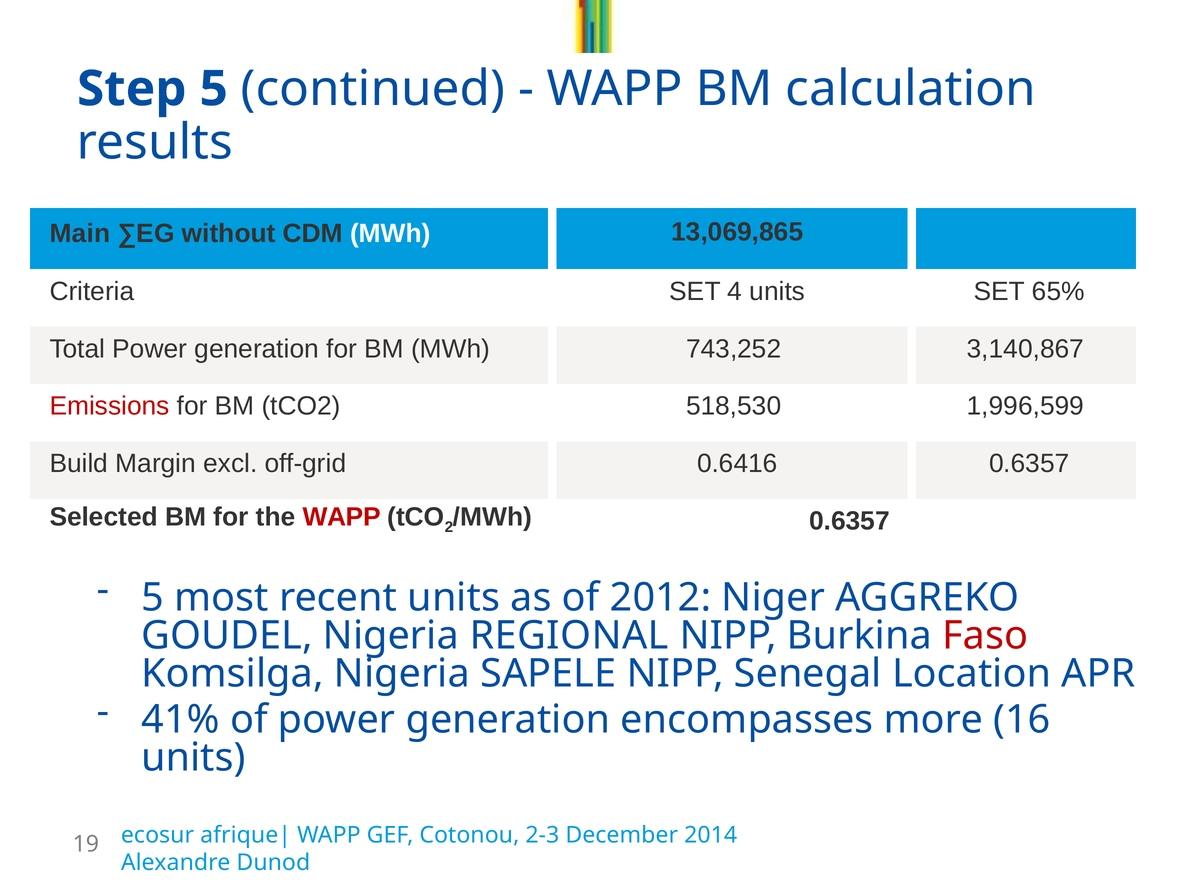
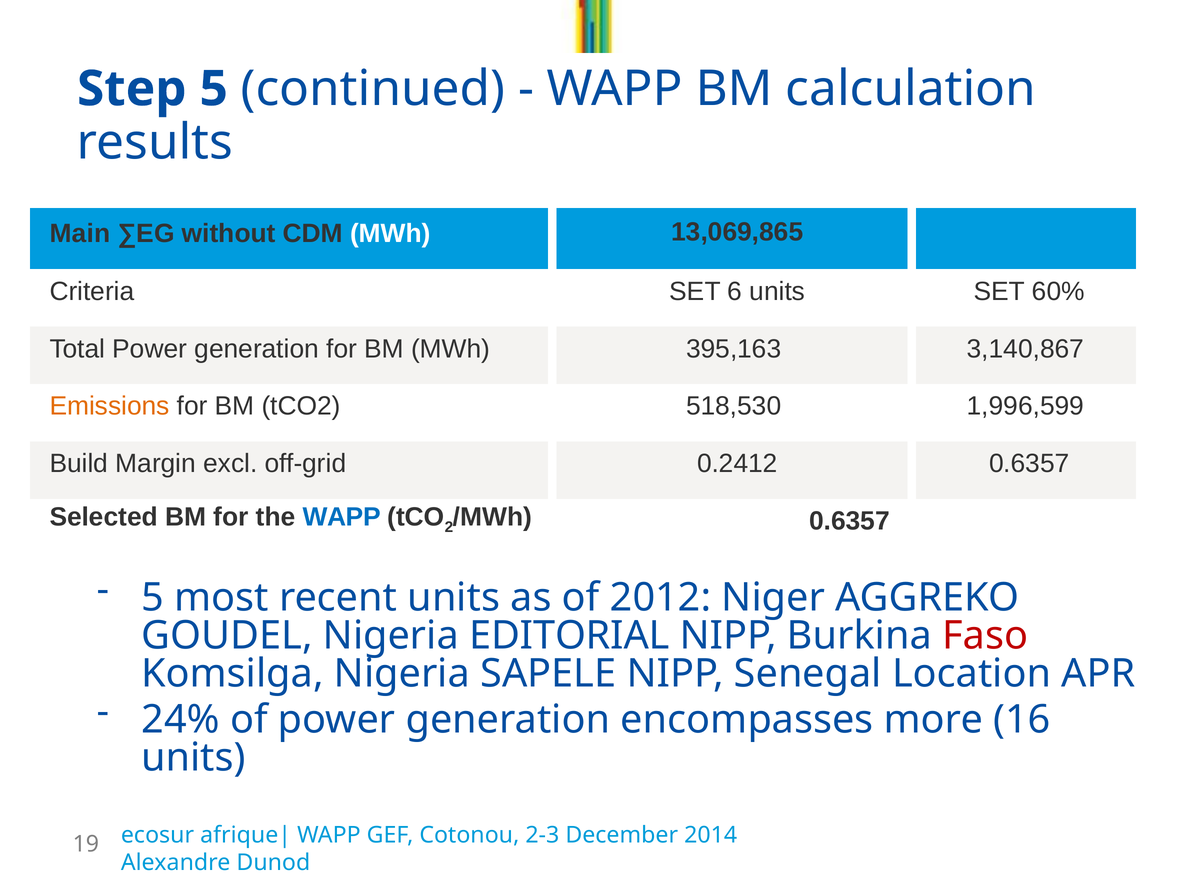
4: 4 -> 6
65%: 65% -> 60%
743,252: 743,252 -> 395,163
Emissions colour: red -> orange
0.6416: 0.6416 -> 0.2412
WAPP at (342, 517) colour: red -> blue
REGIONAL: REGIONAL -> EDITORIAL
41%: 41% -> 24%
